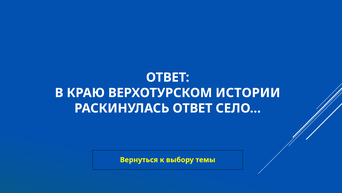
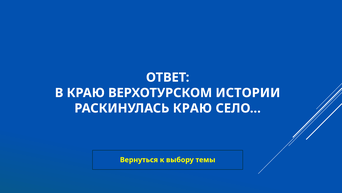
РАСКИНУЛАСЬ ОТВЕТ: ОТВЕТ -> КРАЮ
